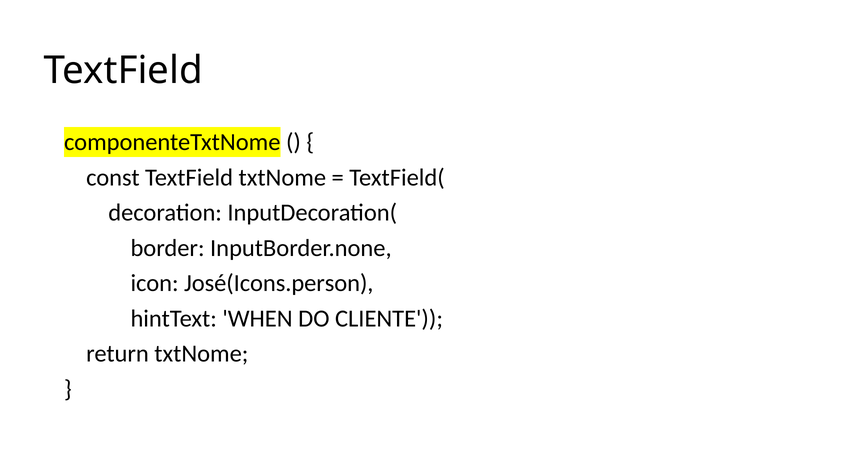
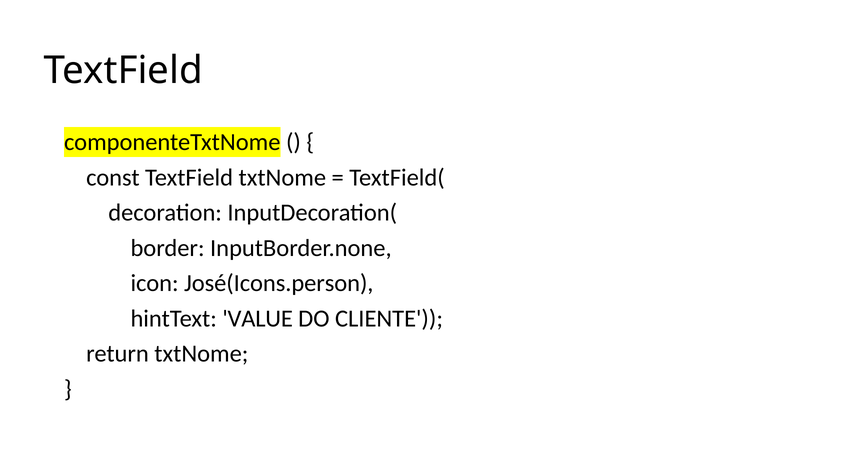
WHEN: WHEN -> VALUE
